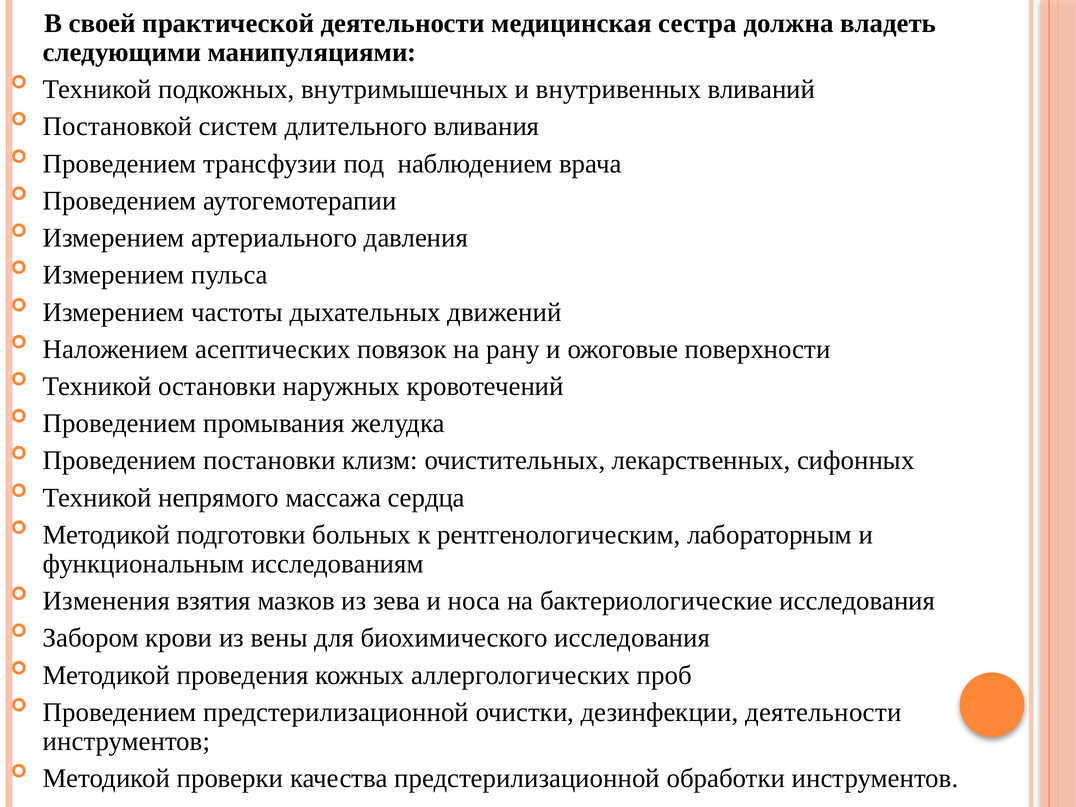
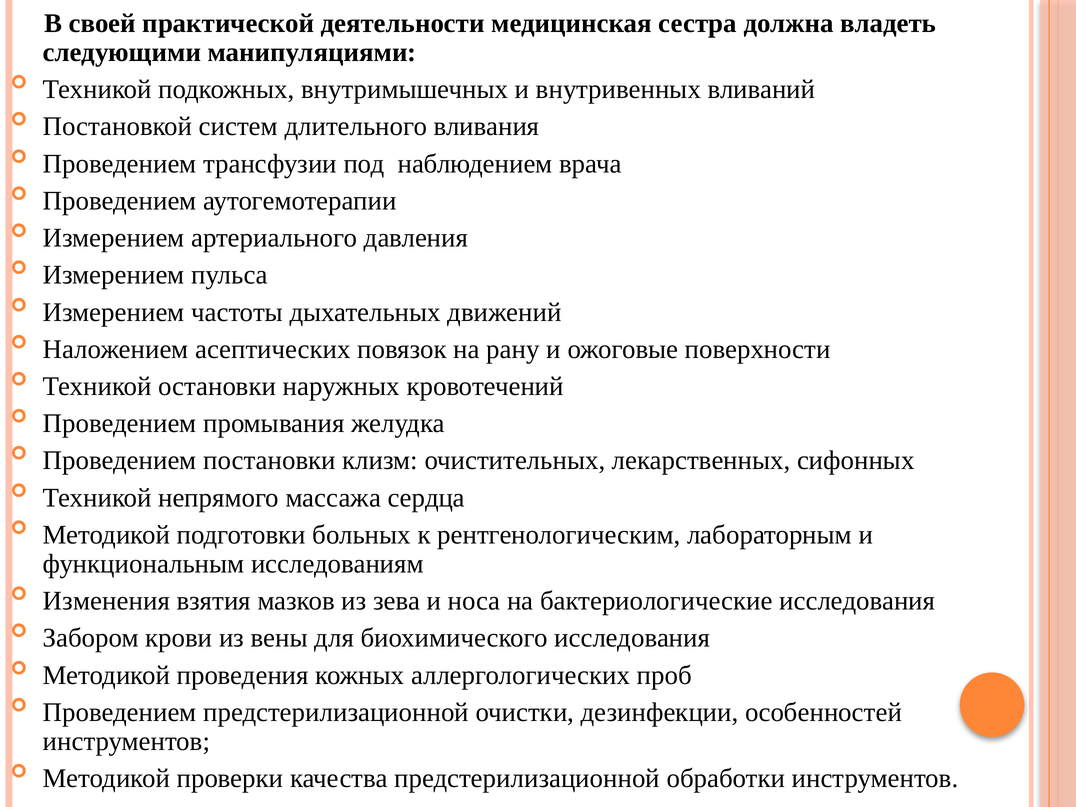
дезинфекции деятельности: деятельности -> особенностей
